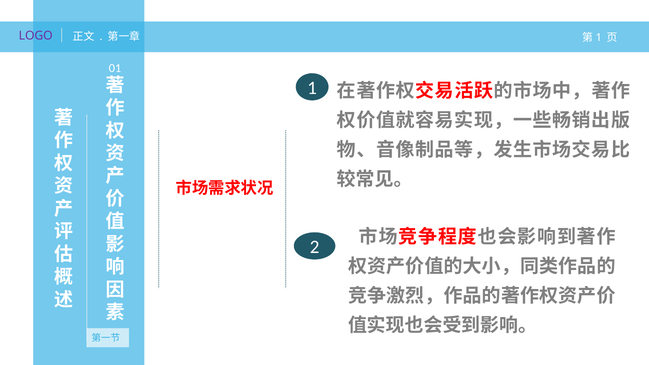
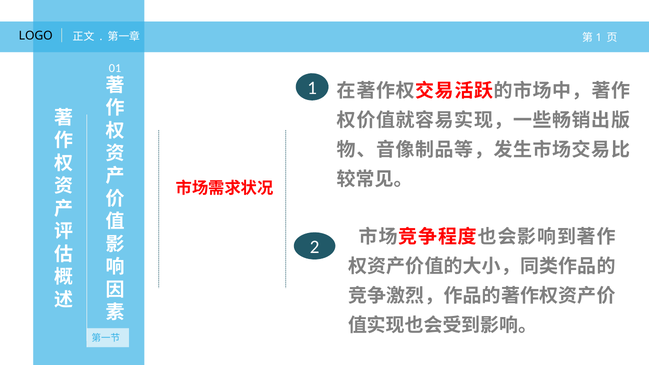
LOGO colour: purple -> black
